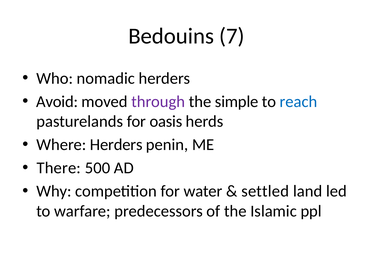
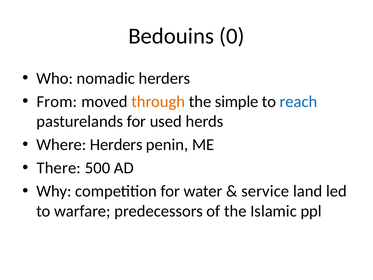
7: 7 -> 0
Avoid: Avoid -> From
through colour: purple -> orange
oasis: oasis -> used
settled: settled -> service
